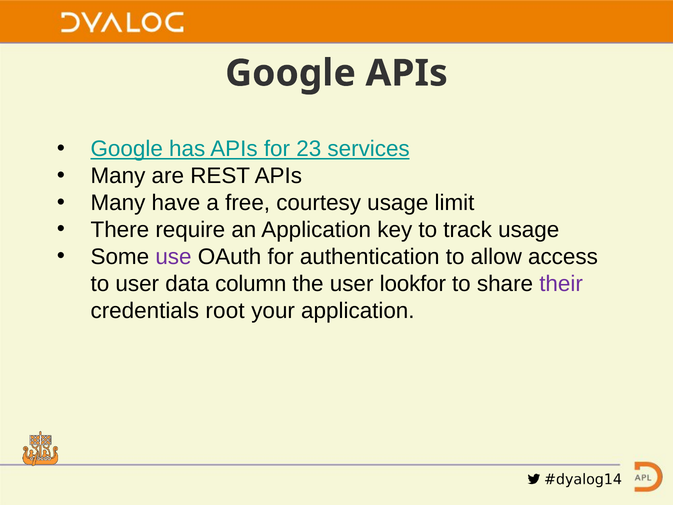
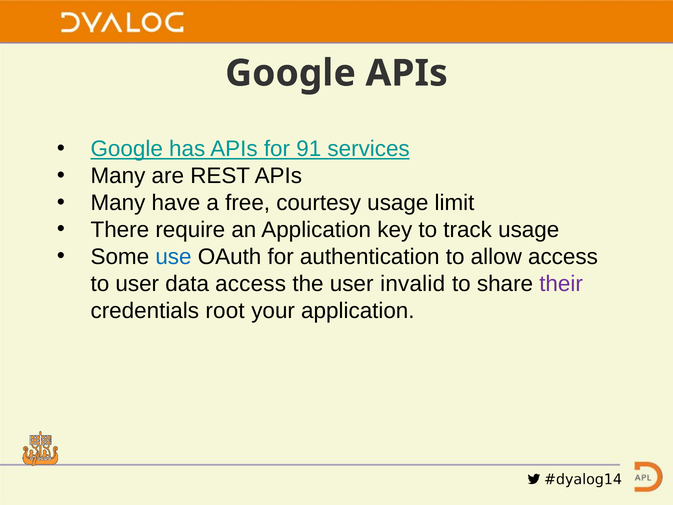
23: 23 -> 91
use colour: purple -> blue
data column: column -> access
lookfor: lookfor -> invalid
